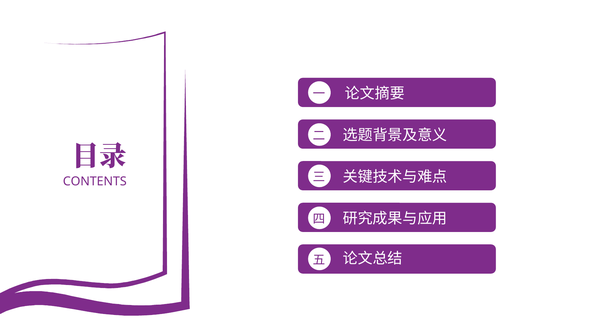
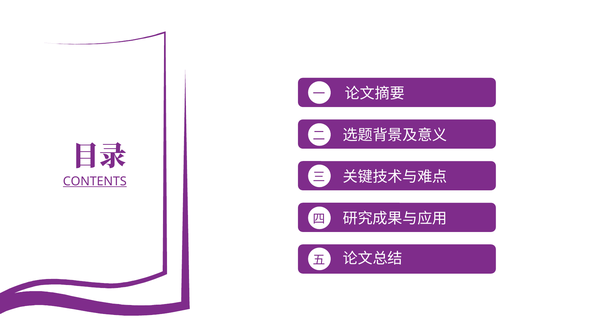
CONTENTS underline: none -> present
